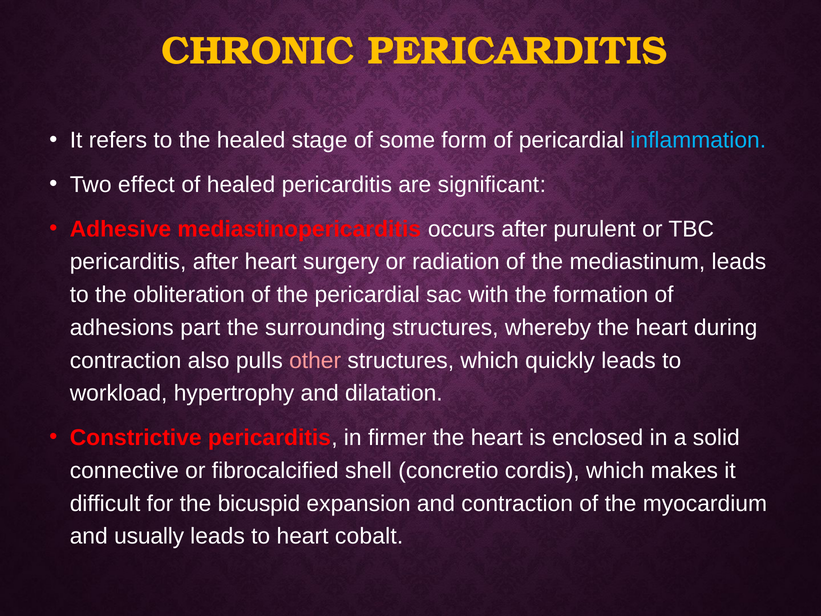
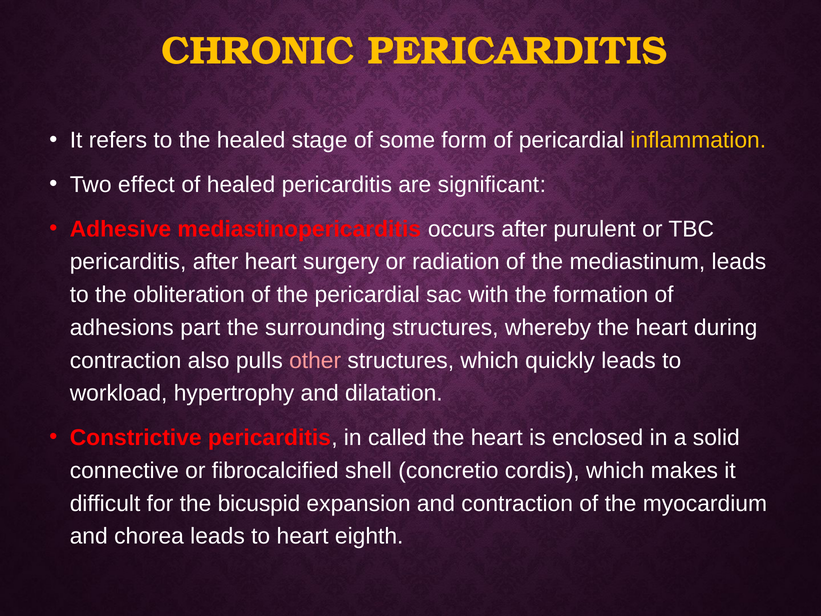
inflammation colour: light blue -> yellow
firmer: firmer -> called
usually: usually -> chorea
cobalt: cobalt -> eighth
